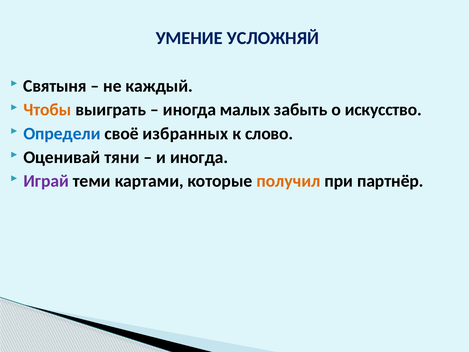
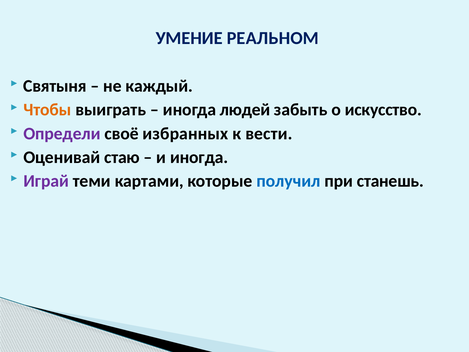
УСЛОЖНЯЙ: УСЛОЖНЯЙ -> РЕАЛЬНОМ
малых: малых -> людей
Определи colour: blue -> purple
слово: слово -> вести
тяни: тяни -> стаю
получил colour: orange -> blue
партнёр: партнёр -> станешь
